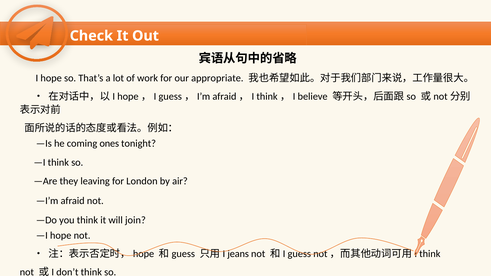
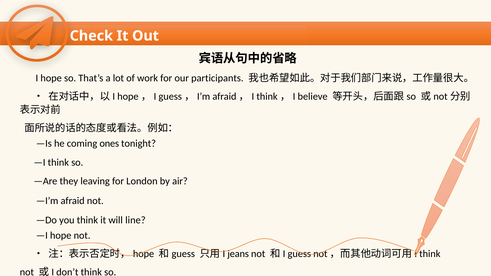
appropriate: appropriate -> participants
join: join -> line
